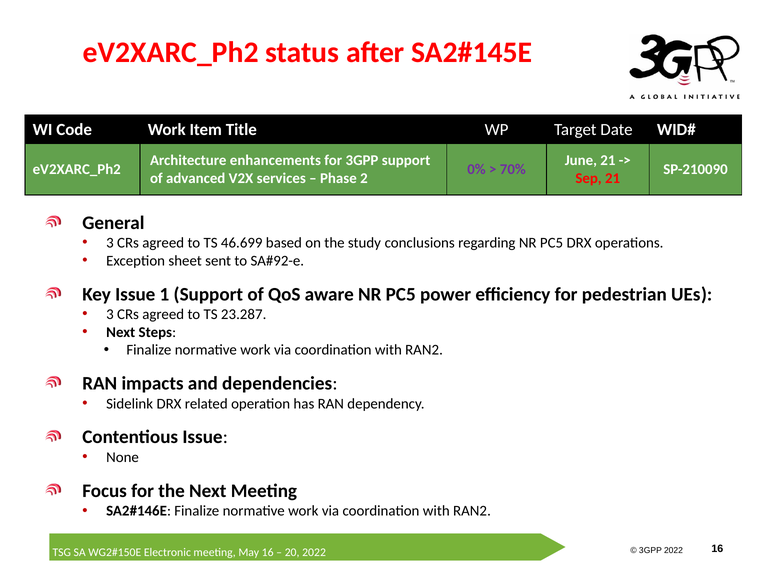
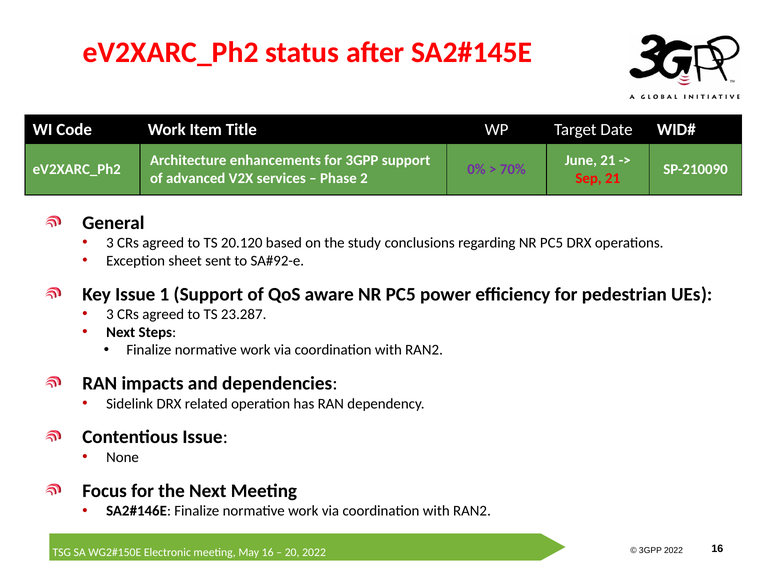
46.699: 46.699 -> 20.120
